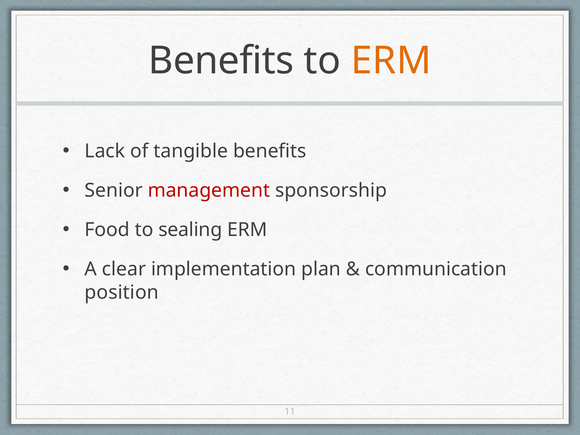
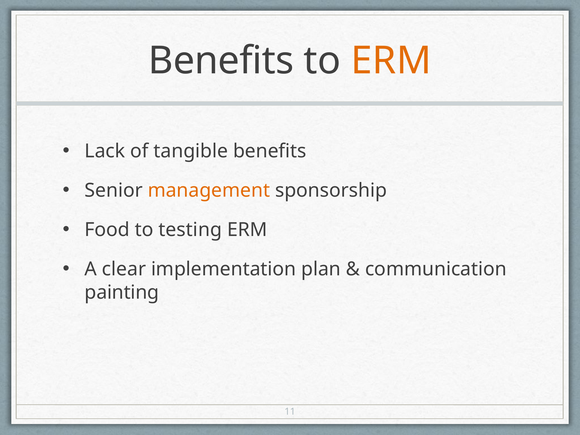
management colour: red -> orange
sealing: sealing -> testing
position: position -> painting
